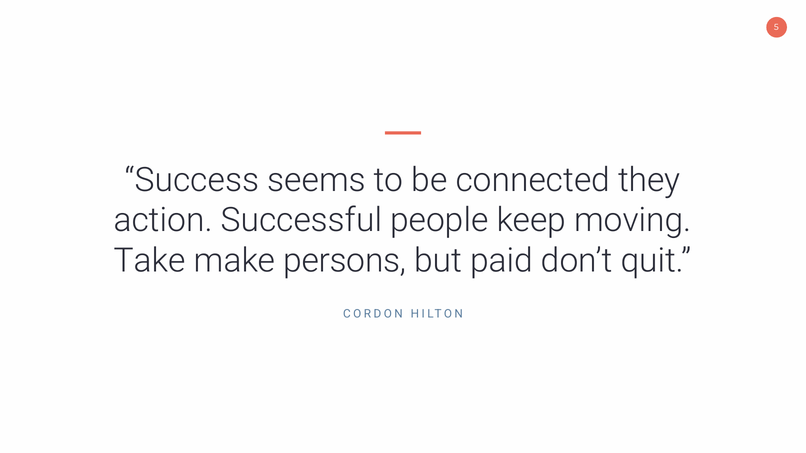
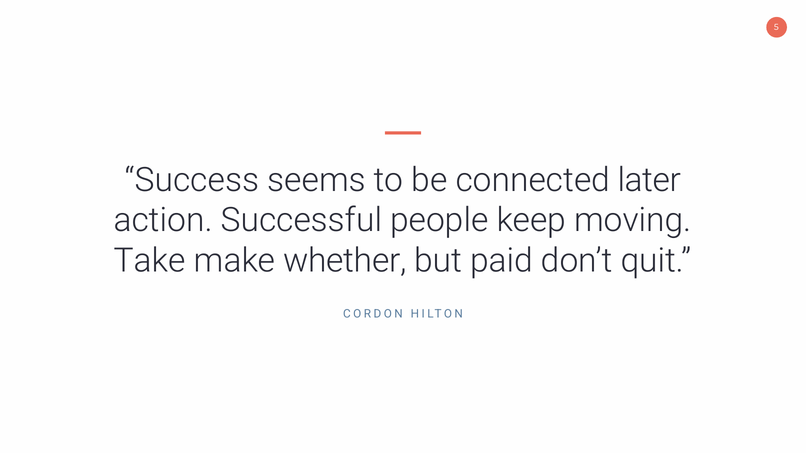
they: they -> later
persons: persons -> whether
